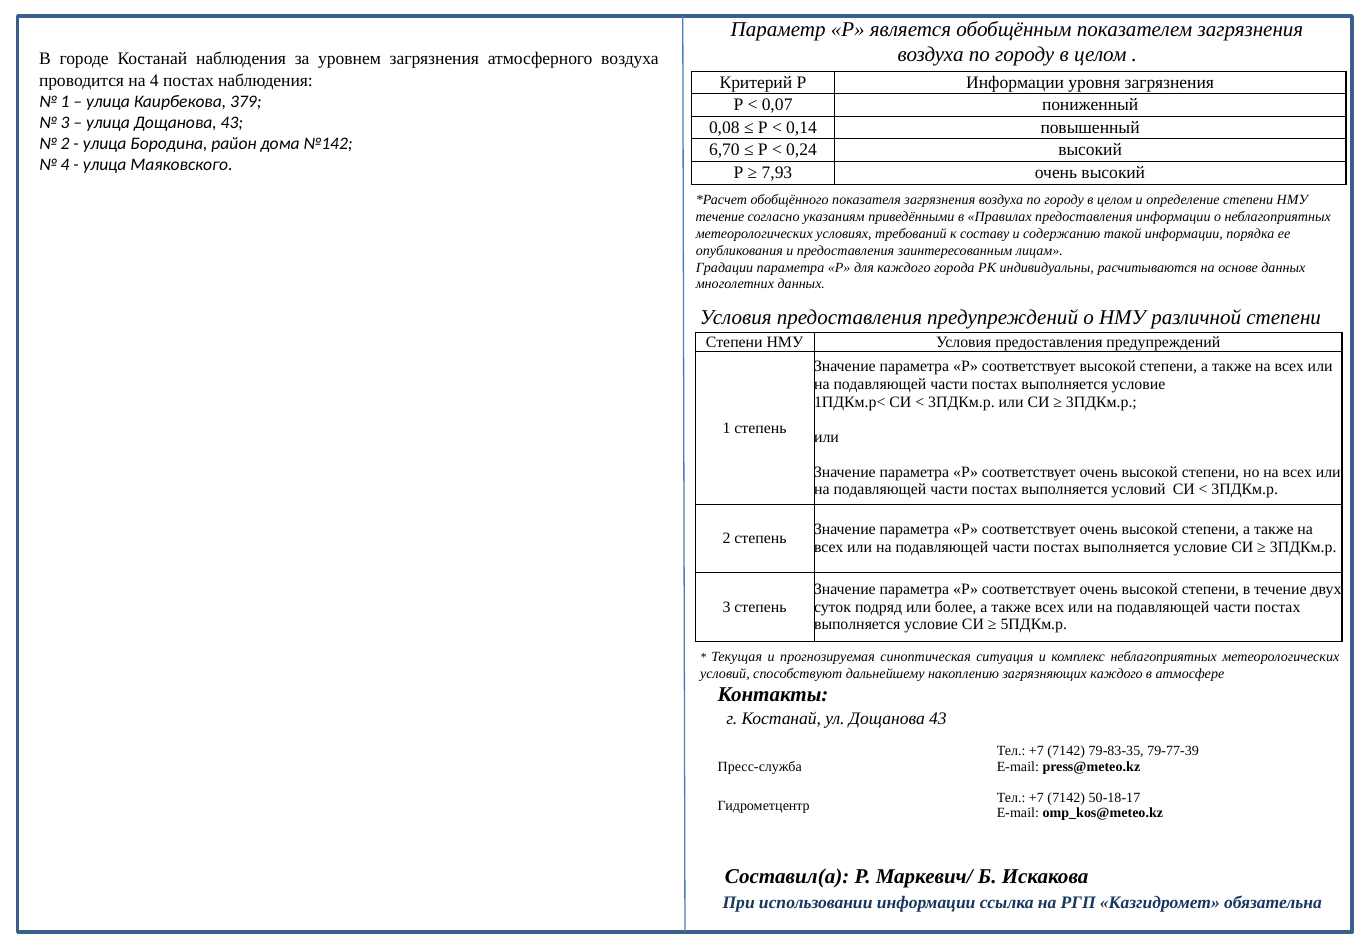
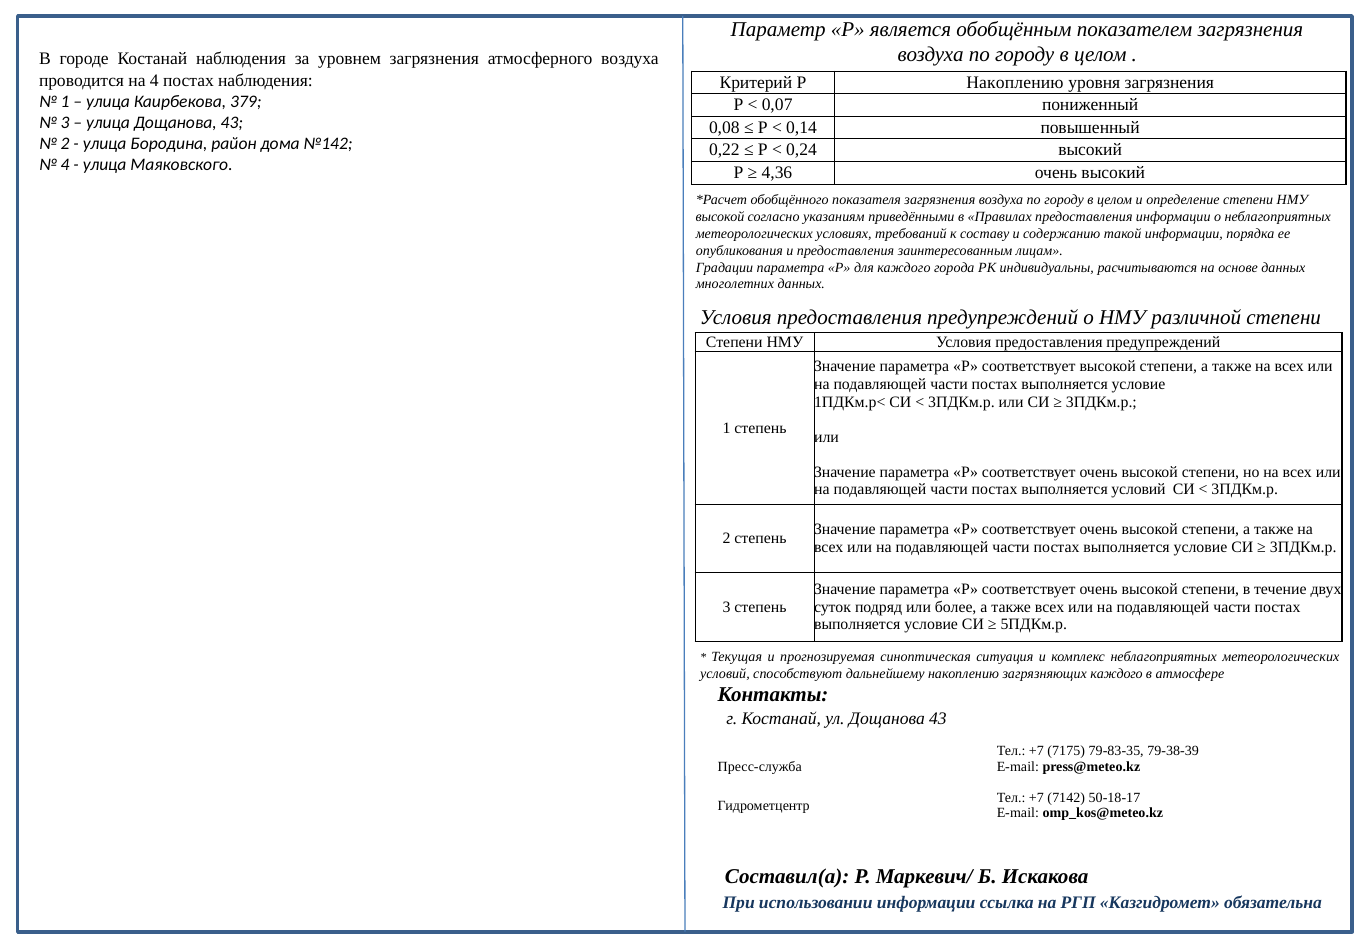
Р Информации: Информации -> Накоплению
6,70: 6,70 -> 0,22
7,93: 7,93 -> 4,36
течение at (720, 217): течение -> высокой
7142 at (1066, 752): 7142 -> 7175
79-77-39: 79-77-39 -> 79-38-39
